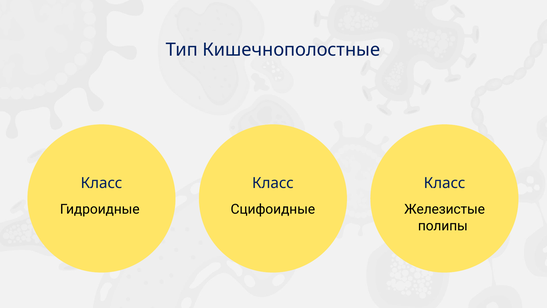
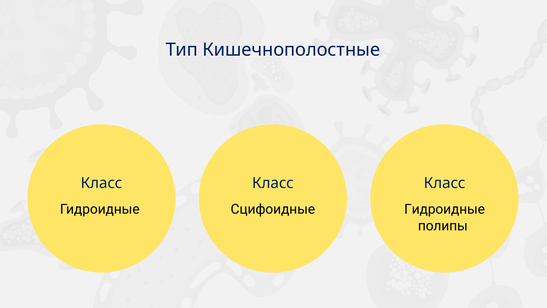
Железистые at (445, 209): Железистые -> Гидроидные
